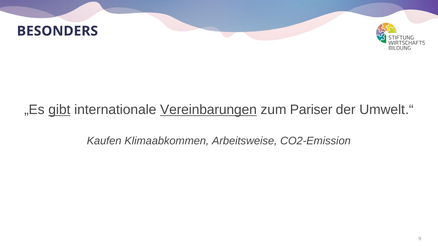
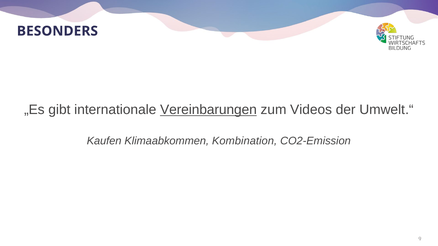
gibt underline: present -> none
Pariser: Pariser -> Videos
Arbeitsweise: Arbeitsweise -> Kombination
